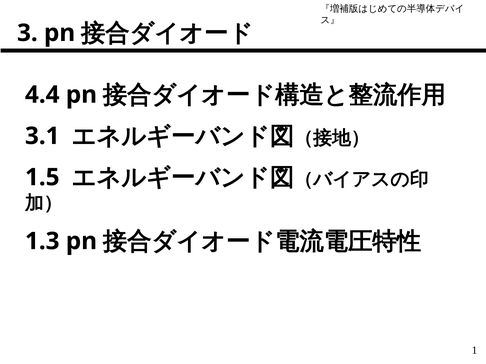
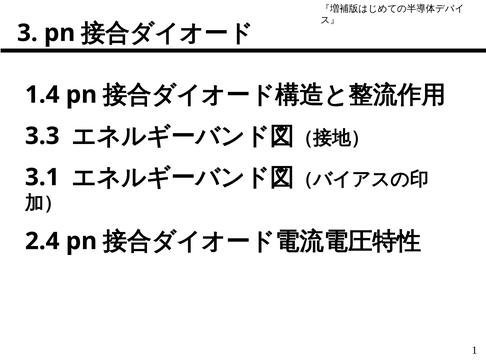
4.4: 4.4 -> 1.4
3.1: 3.1 -> 3.3
1.5: 1.5 -> 3.1
1.3: 1.3 -> 2.4
